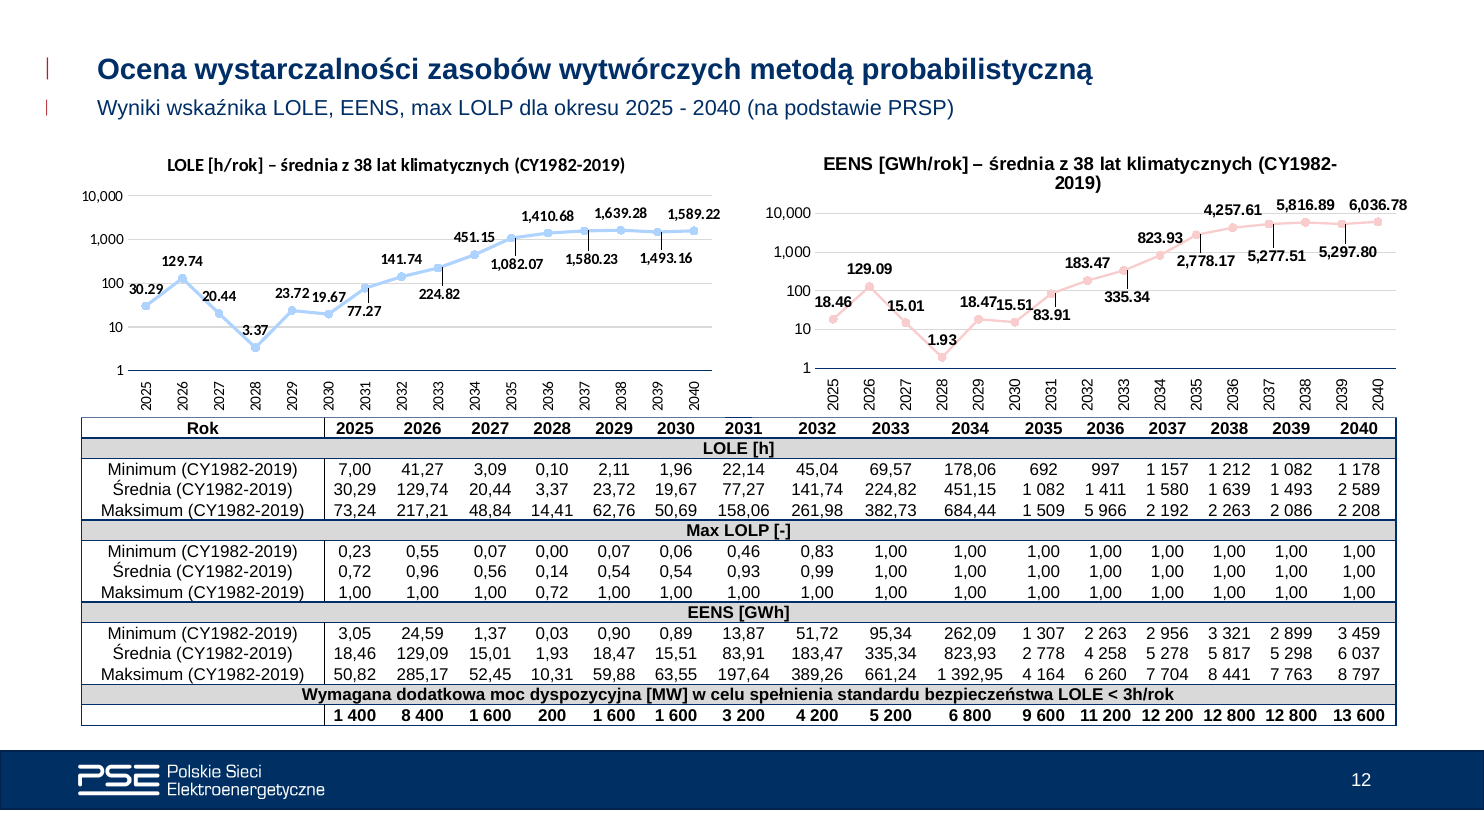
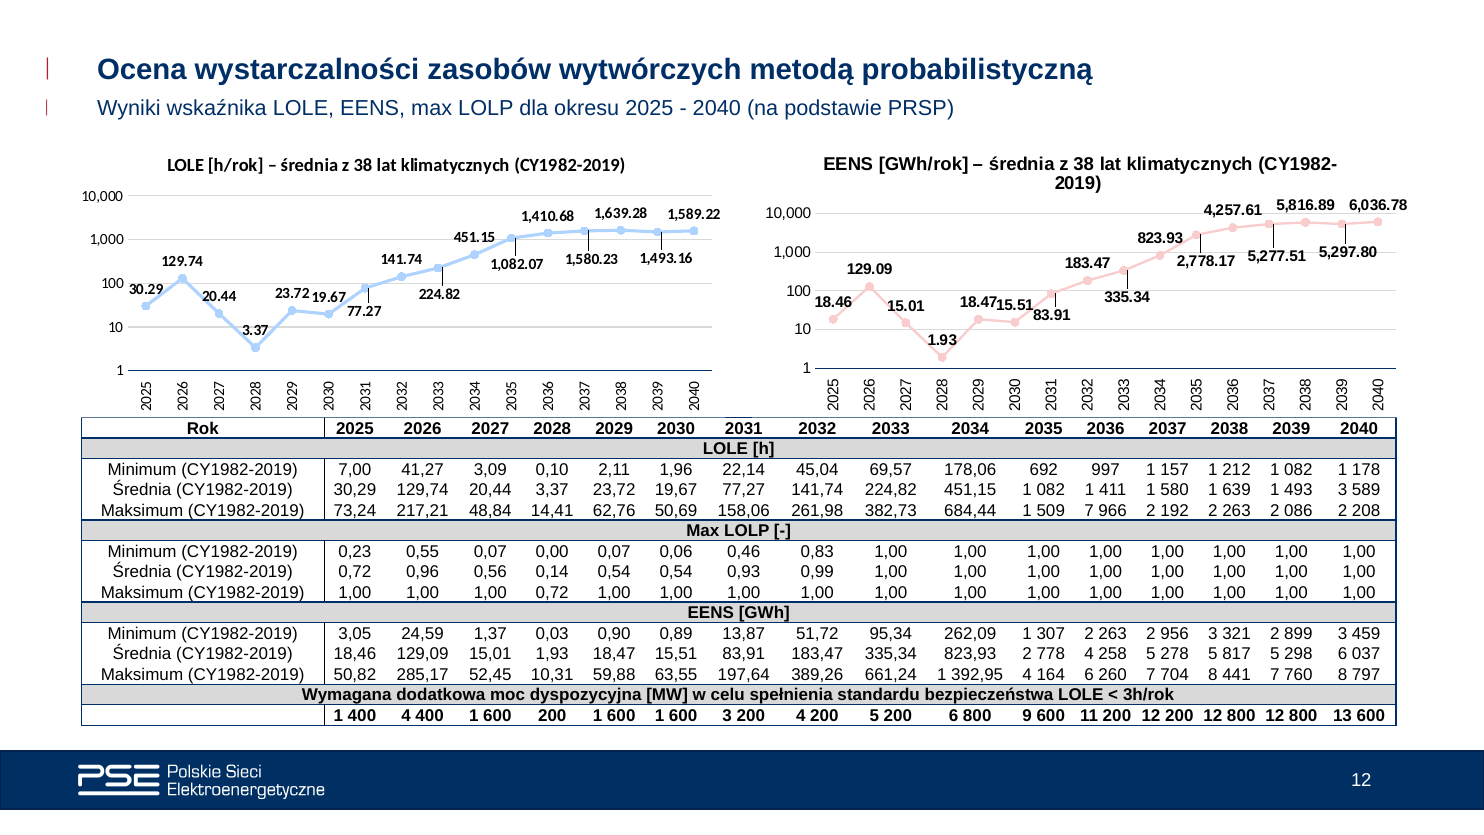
493 2: 2 -> 3
509 5: 5 -> 7
763: 763 -> 760
400 8: 8 -> 4
